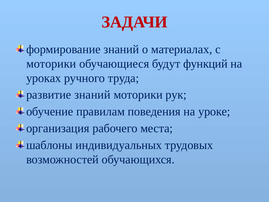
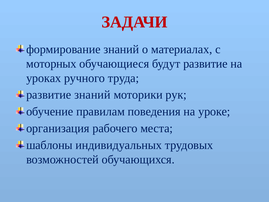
моторики at (51, 64): моторики -> моторных
будут функций: функций -> развитие
